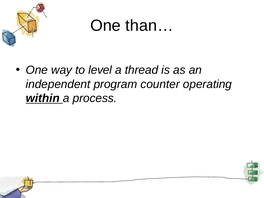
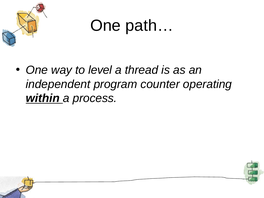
than…: than… -> path…
